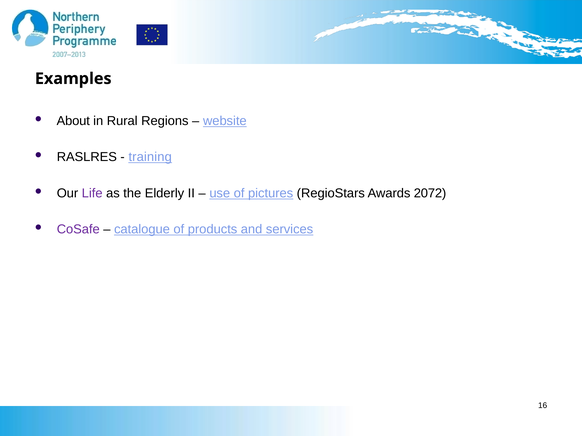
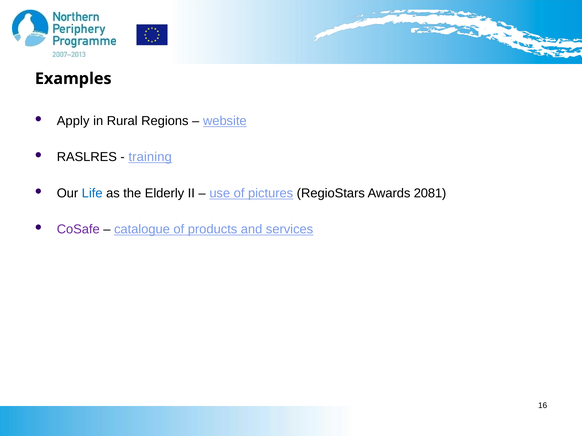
About: About -> Apply
Life colour: purple -> blue
2072: 2072 -> 2081
